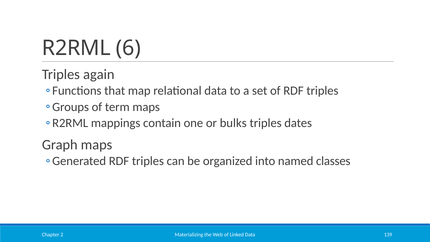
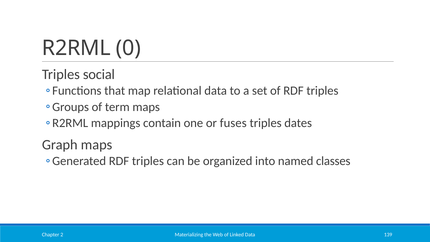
6: 6 -> 0
again: again -> social
bulks: bulks -> fuses
